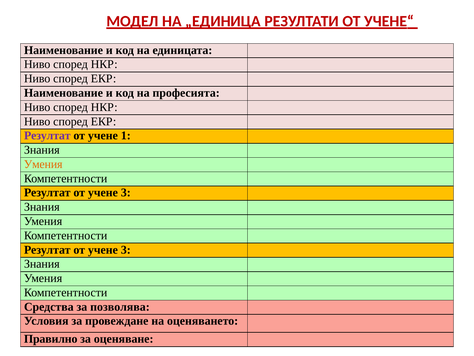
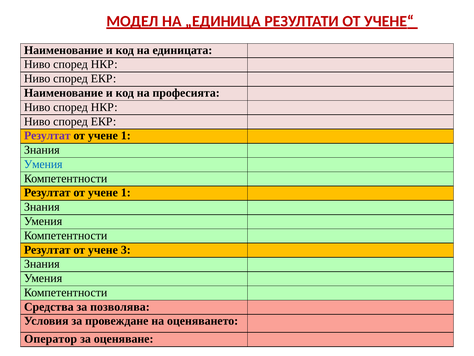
Умения at (43, 164) colour: orange -> blue
3 at (126, 192): 3 -> 1
Правилно: Правилно -> Оператор
